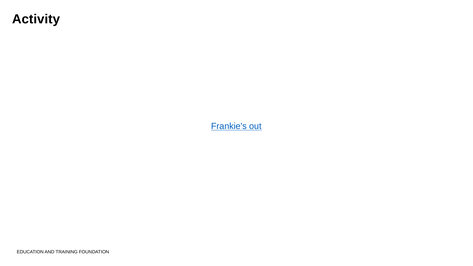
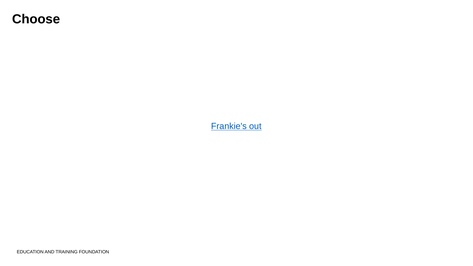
Activity: Activity -> Choose
